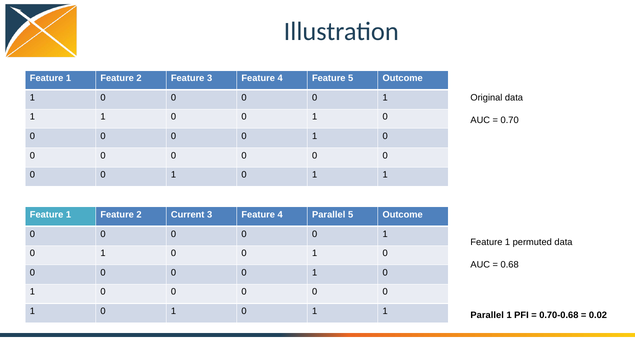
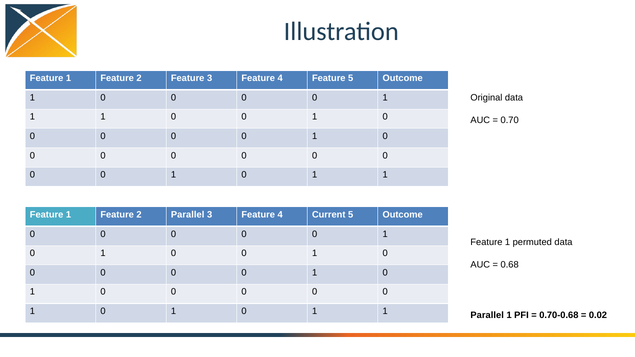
2 Current: Current -> Parallel
4 Parallel: Parallel -> Current
